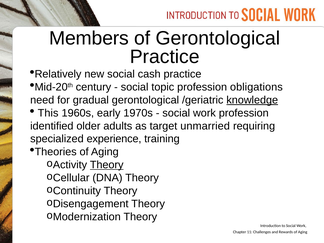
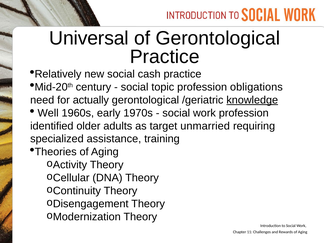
Members: Members -> Universal
gradual: gradual -> actually
This: This -> Well
experience: experience -> assistance
Theory at (107, 165) underline: present -> none
